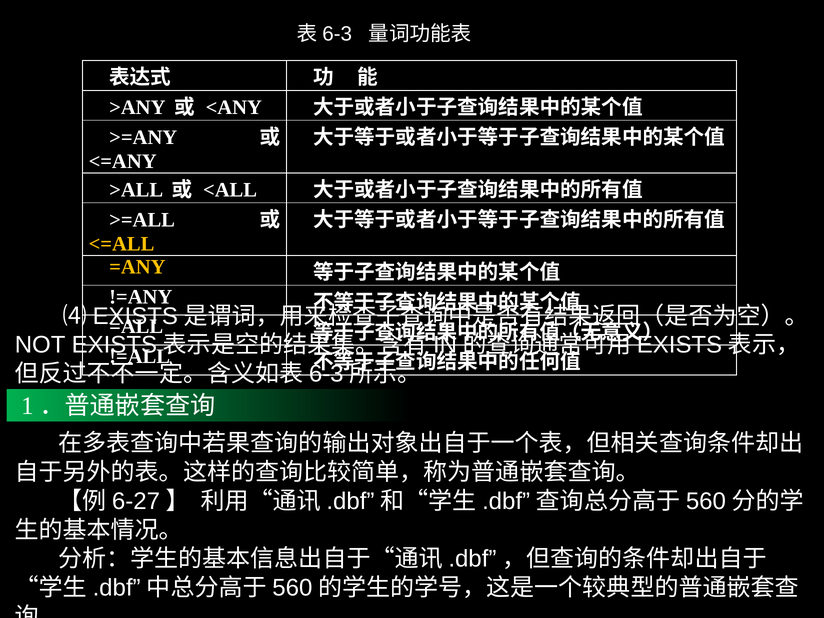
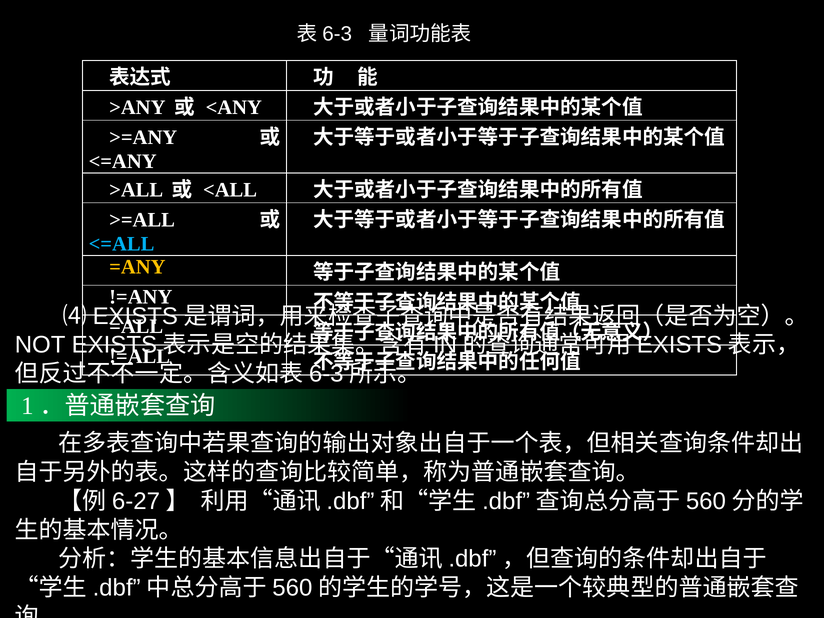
<=ALL colour: yellow -> light blue
